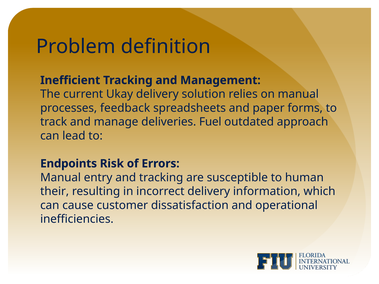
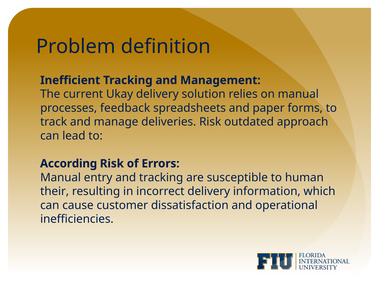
deliveries Fuel: Fuel -> Risk
Endpoints: Endpoints -> According
